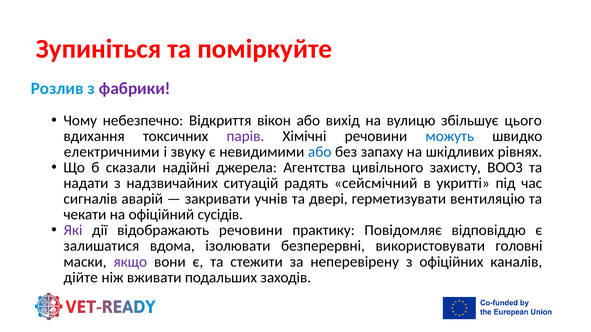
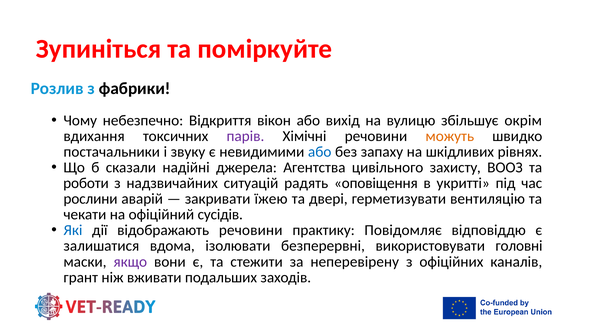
фабрики colour: purple -> black
цього: цього -> окрім
можуть colour: blue -> orange
електричними: електричними -> постачальники
надати: надати -> роботи
сейсмічний: сейсмічний -> оповіщення
сигналів: сигналів -> рослини
учнів: учнів -> їжею
Які colour: purple -> blue
дійте: дійте -> грант
